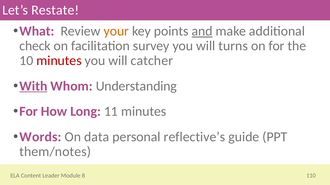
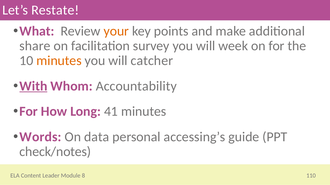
and underline: present -> none
check: check -> share
turns: turns -> week
minutes at (59, 61) colour: red -> orange
Understanding: Understanding -> Accountability
11: 11 -> 41
reflective’s: reflective’s -> accessing’s
them/notes: them/notes -> check/notes
